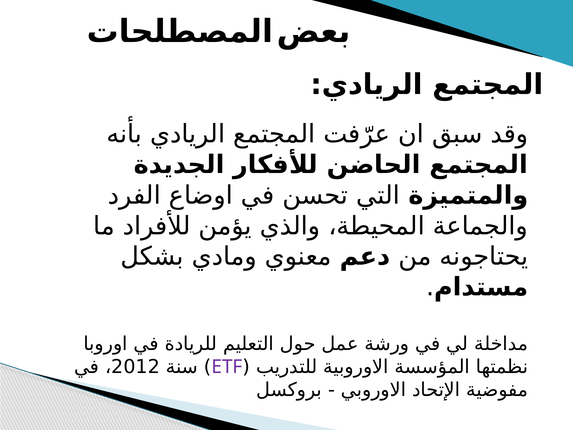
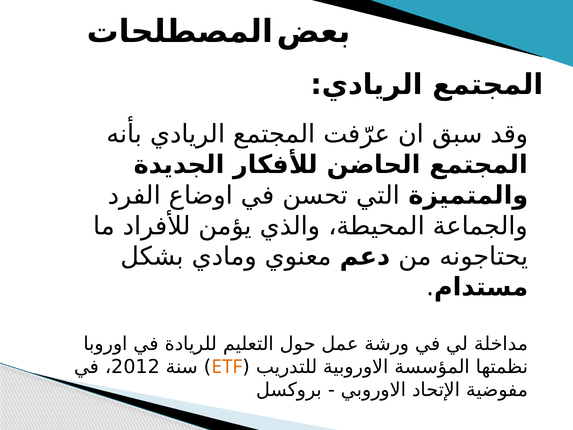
ETF colour: purple -> orange
